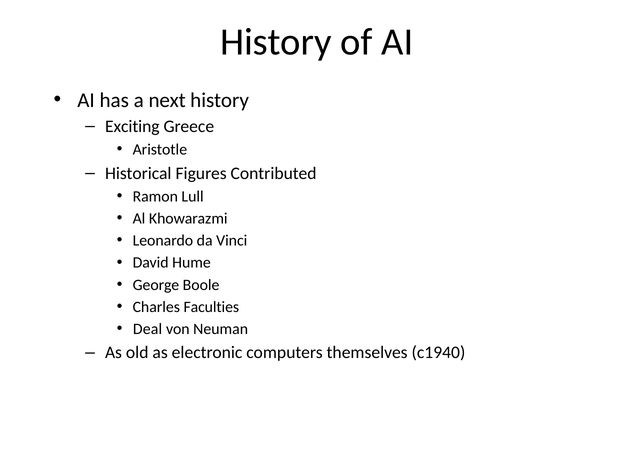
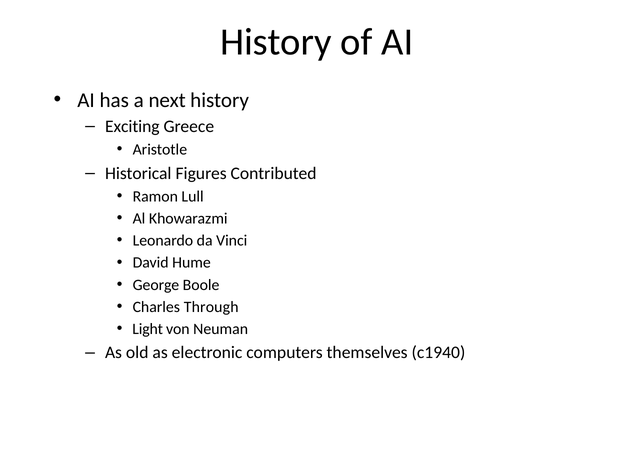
Faculties: Faculties -> Through
Deal: Deal -> Light
